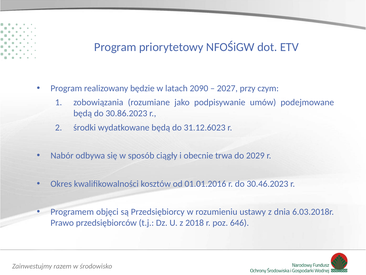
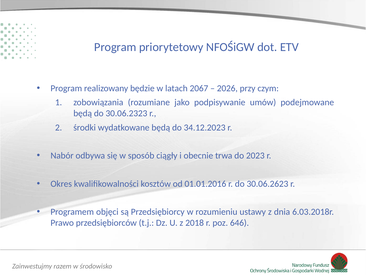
2090: 2090 -> 2067
2027: 2027 -> 2026
30.86.2023: 30.86.2023 -> 30.06.2323
31.12.6023: 31.12.6023 -> 34.12.2023
2029: 2029 -> 2023
30.46.2023: 30.46.2023 -> 30.06.2623
